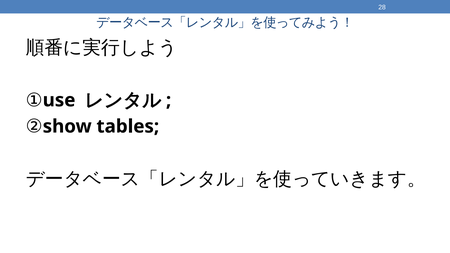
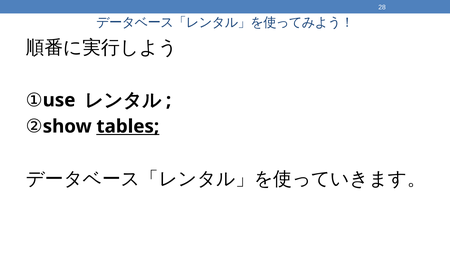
tables underline: none -> present
